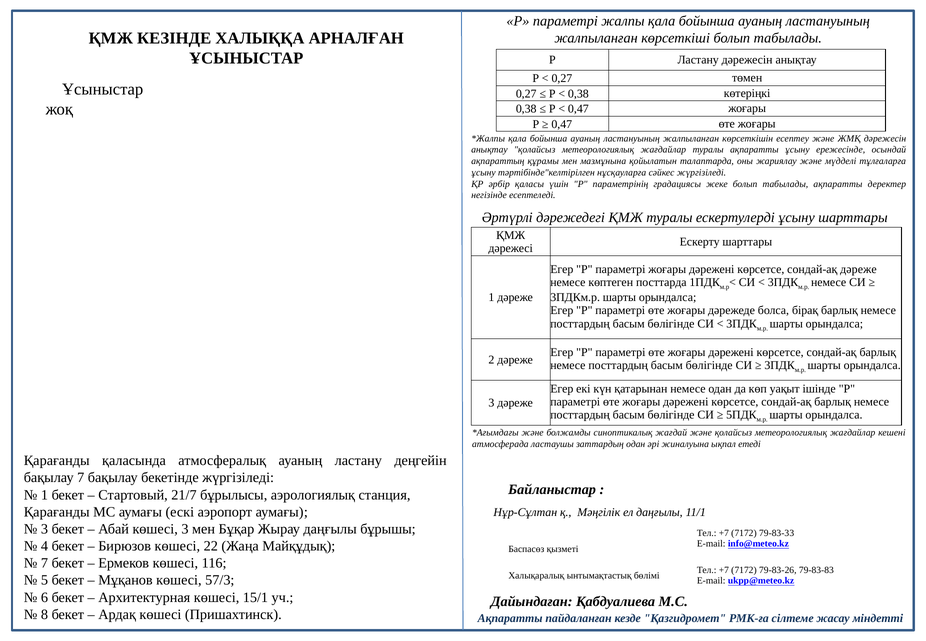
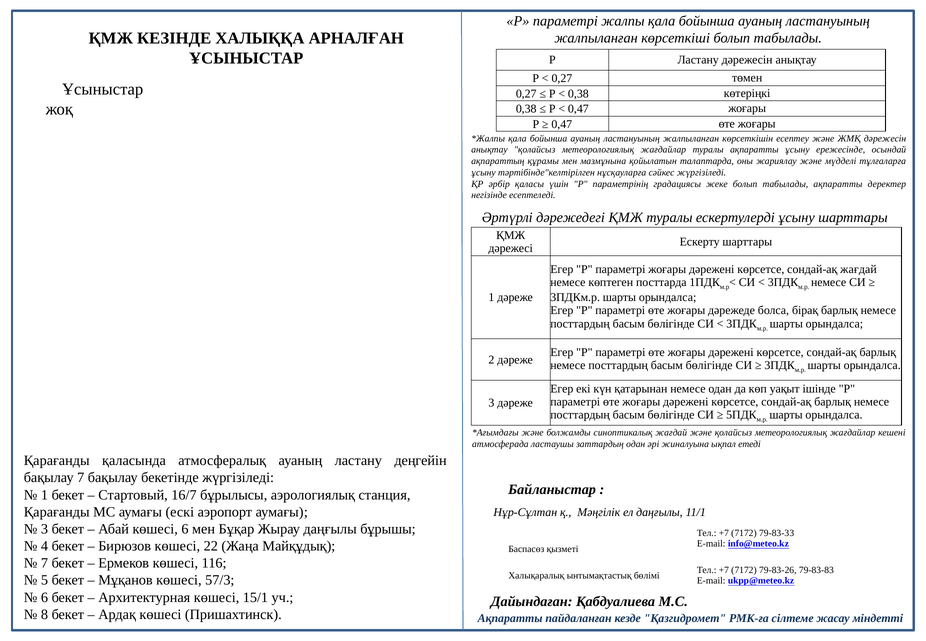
сондай-ақ дәреже: дәреже -> жағдай
21/7: 21/7 -> 16/7
көшесі 3: 3 -> 6
